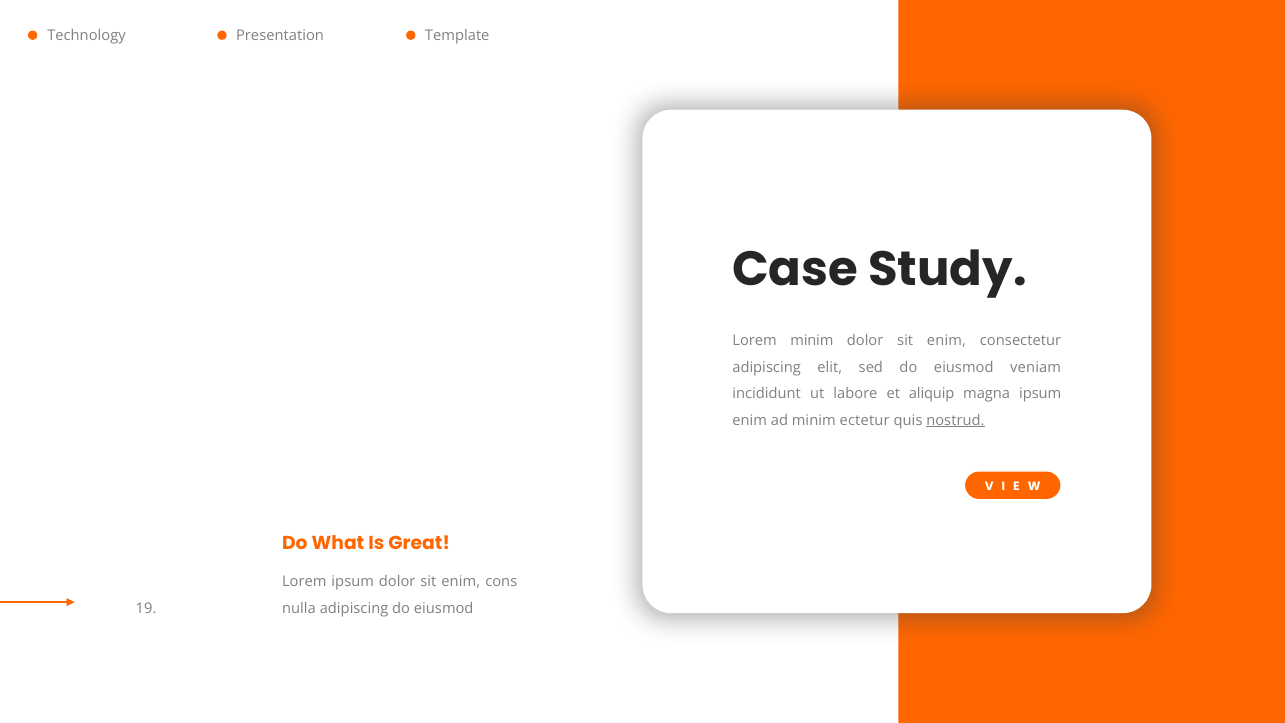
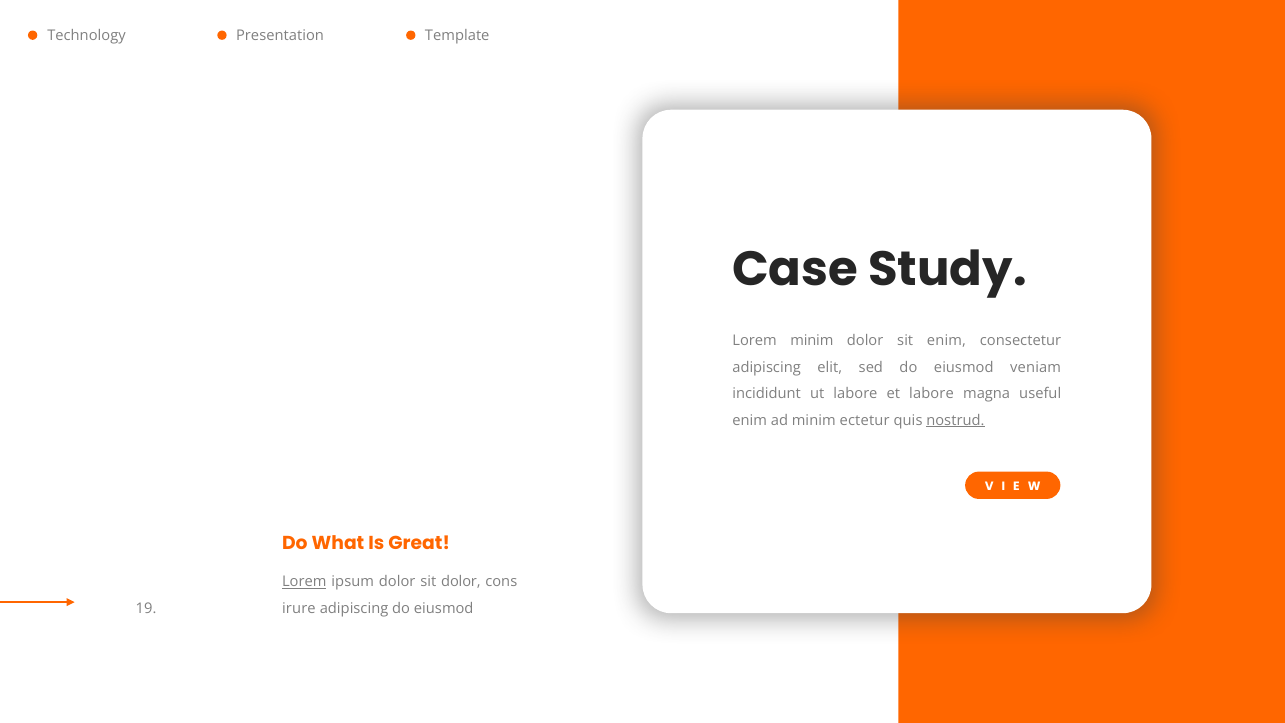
et aliquip: aliquip -> labore
magna ipsum: ipsum -> useful
Lorem at (304, 582) underline: none -> present
ipsum dolor sit enim: enim -> dolor
nulla: nulla -> irure
